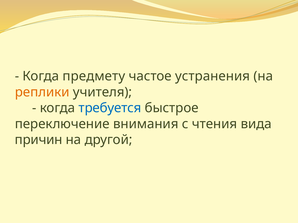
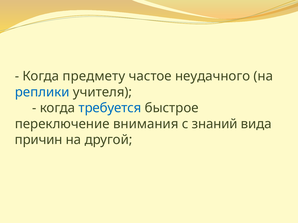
устранения: устранения -> неудачного
реплики colour: orange -> blue
чтения: чтения -> знаний
